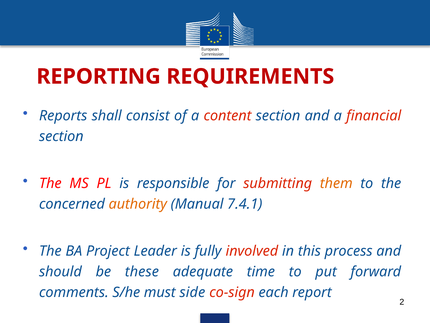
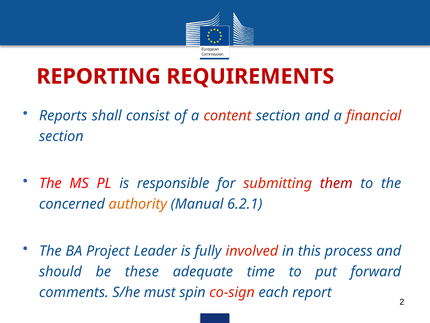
them colour: orange -> red
7.4.1: 7.4.1 -> 6.2.1
side: side -> spin
